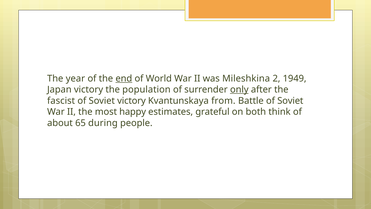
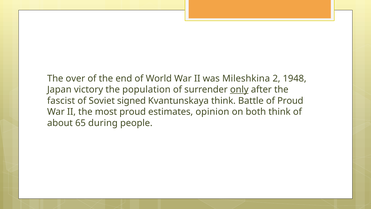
year: year -> over
end underline: present -> none
1949: 1949 -> 1948
Soviet victory: victory -> signed
Kvantunskaya from: from -> think
Battle of Soviet: Soviet -> Proud
most happy: happy -> proud
grateful: grateful -> opinion
